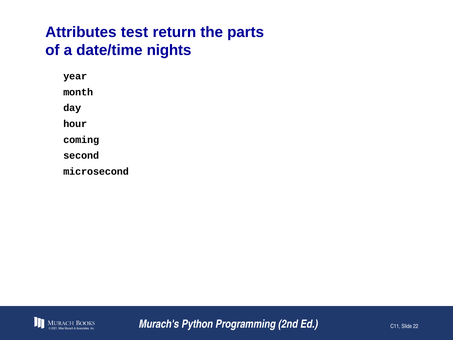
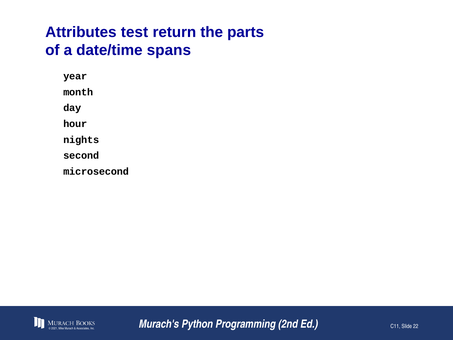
nights: nights -> spans
coming: coming -> nights
